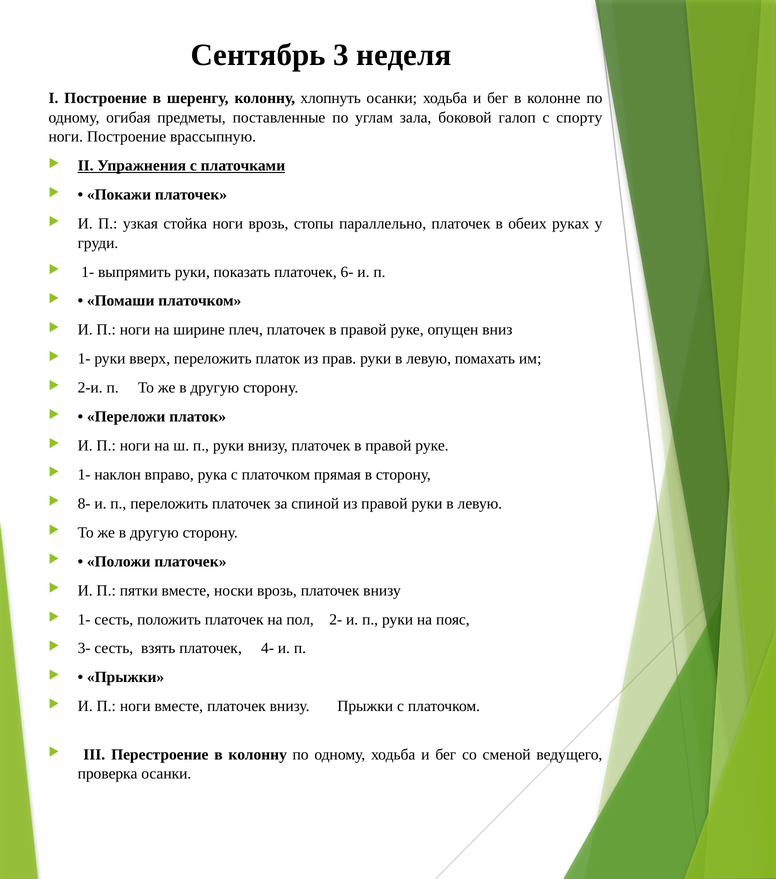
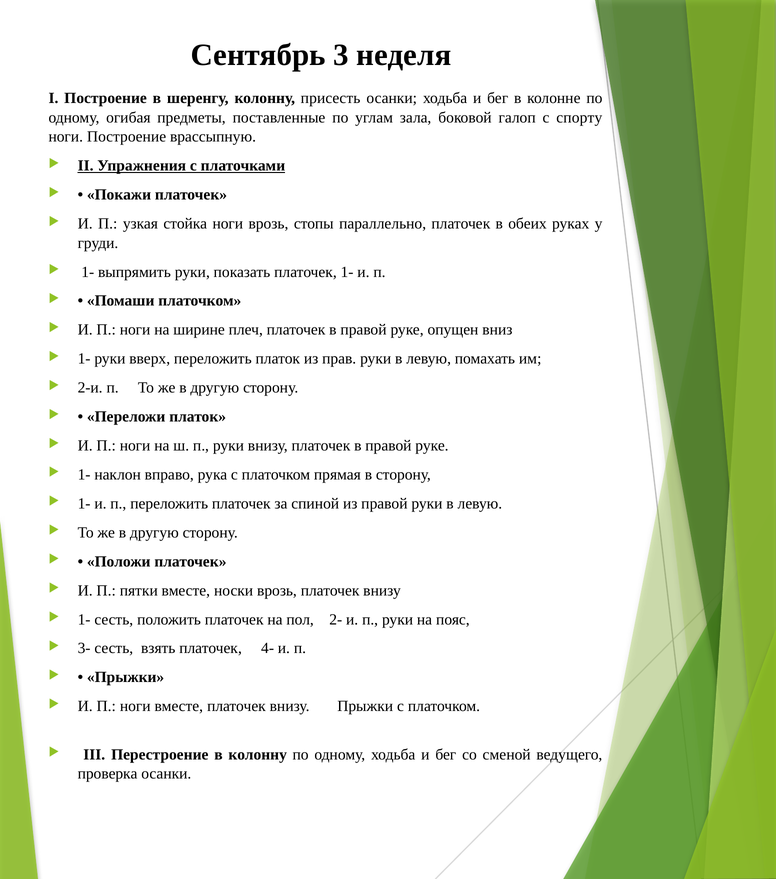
хлопнуть: хлопнуть -> присесть
платочек 6-: 6- -> 1-
8- at (84, 503): 8- -> 1-
